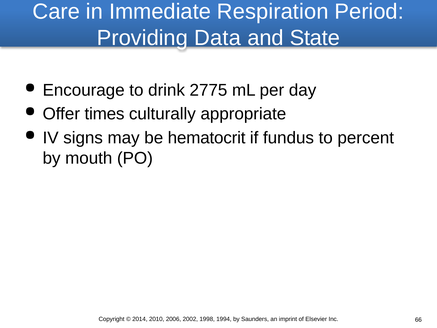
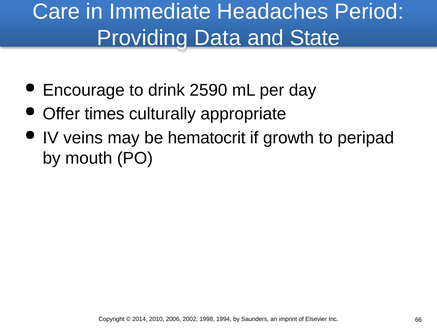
Respiration: Respiration -> Headaches
2775: 2775 -> 2590
signs: signs -> veins
fundus: fundus -> growth
percent: percent -> peripad
